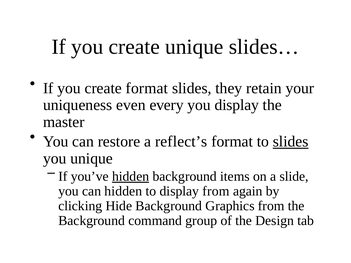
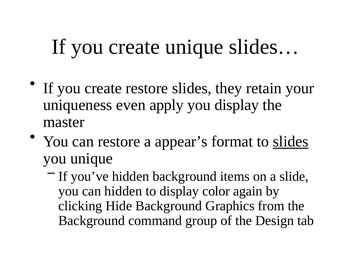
create format: format -> restore
every: every -> apply
reflect’s: reflect’s -> appear’s
hidden at (131, 177) underline: present -> none
display from: from -> color
